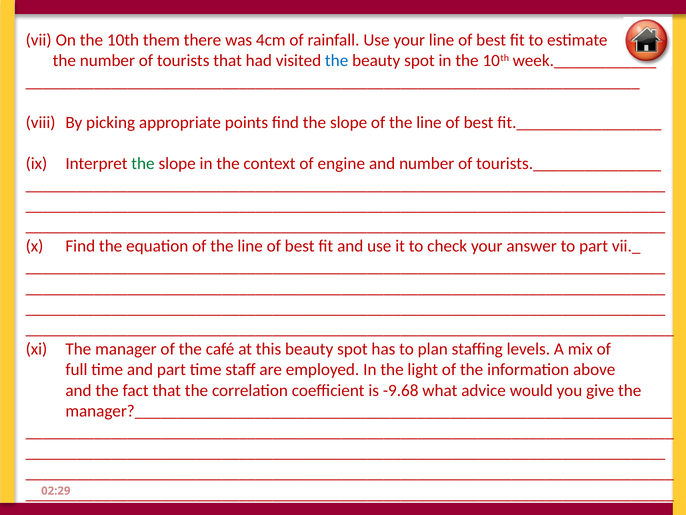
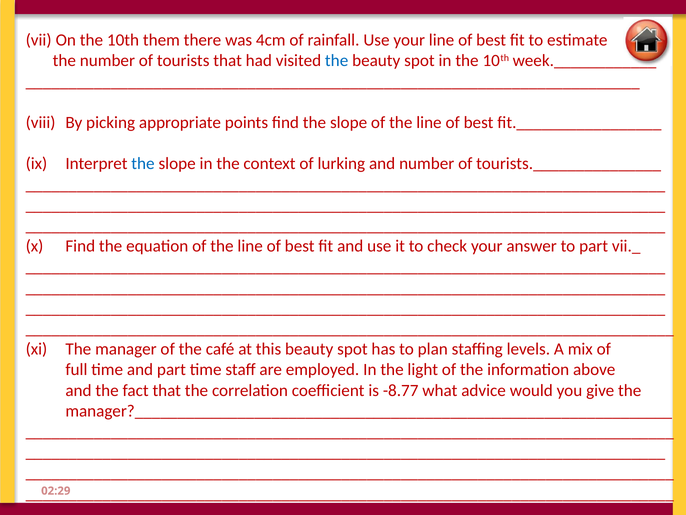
the at (143, 164) colour: green -> blue
engine: engine -> lurking
-9.68: -9.68 -> -8.77
